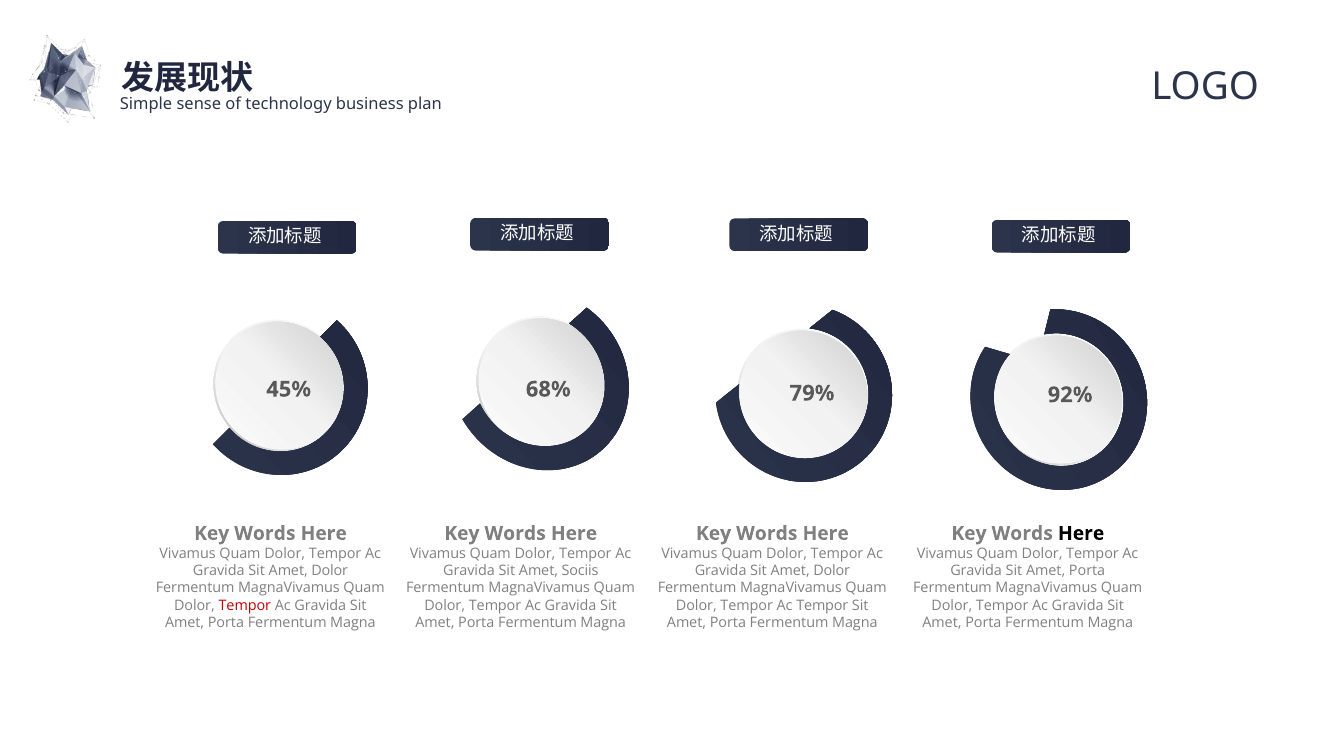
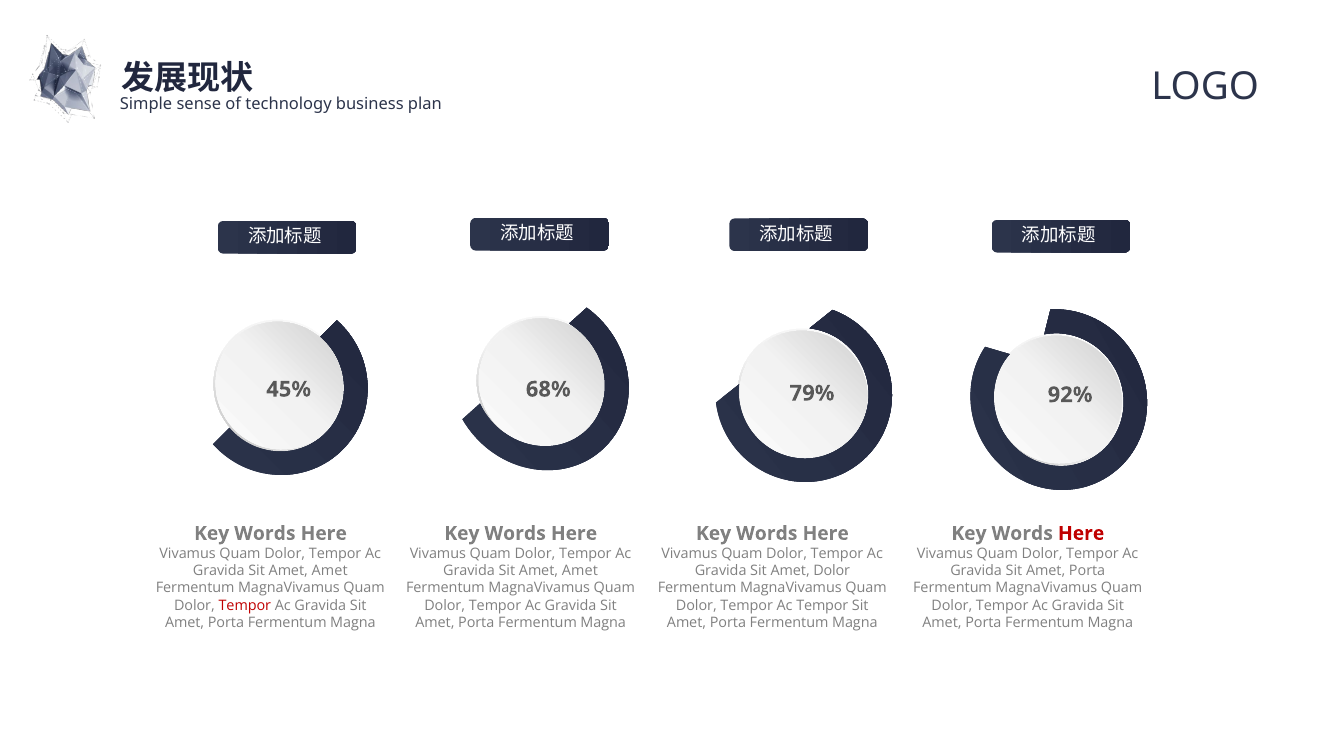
Here at (1081, 533) colour: black -> red
Dolor at (330, 571): Dolor -> Amet
Sociis at (580, 571): Sociis -> Amet
